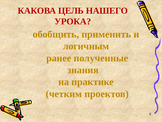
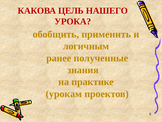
четким: четким -> урокам
